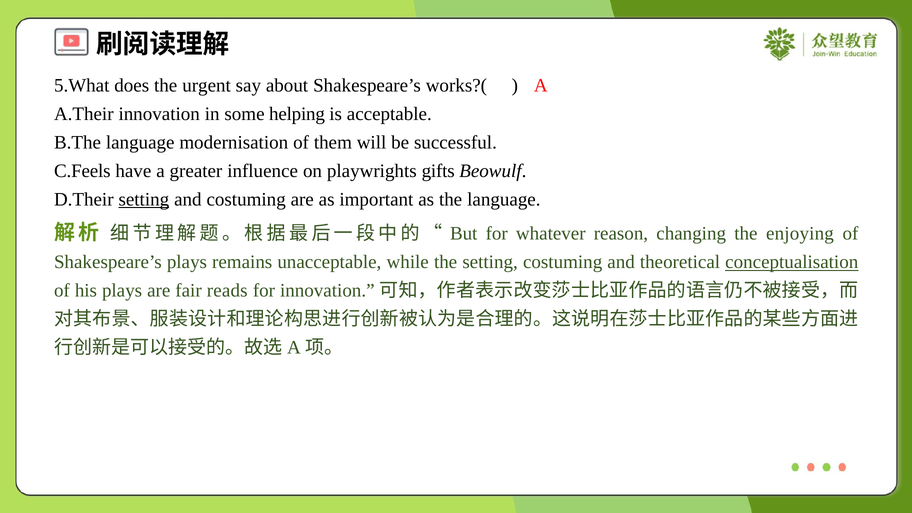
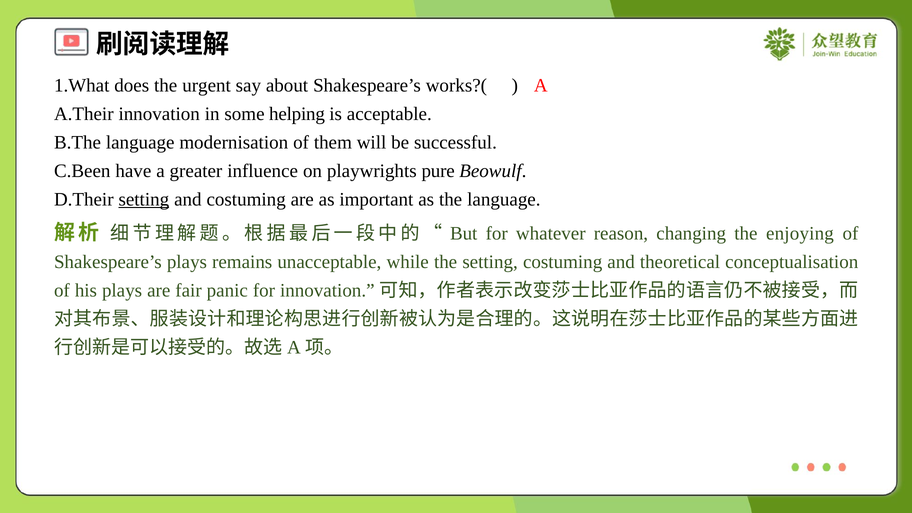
5.What: 5.What -> 1.What
C.Feels: C.Feels -> C.Been
gifts: gifts -> pure
conceptualisation underline: present -> none
reads: reads -> panic
